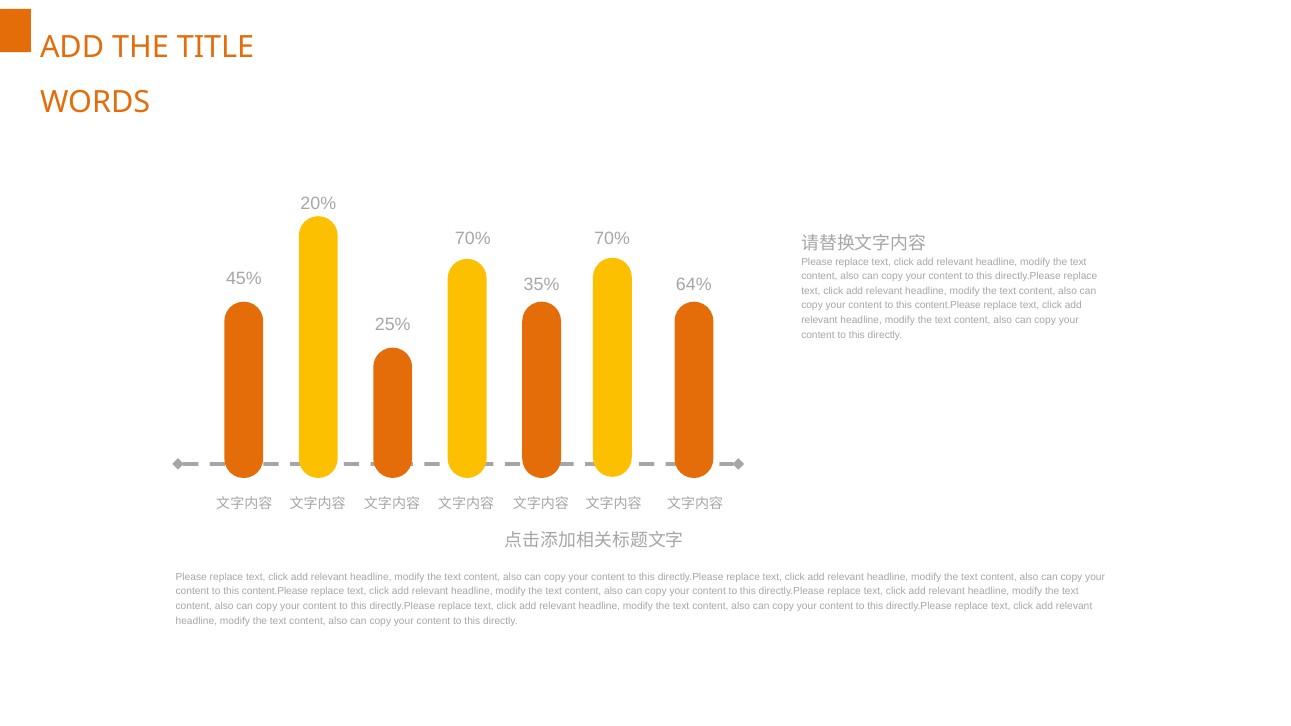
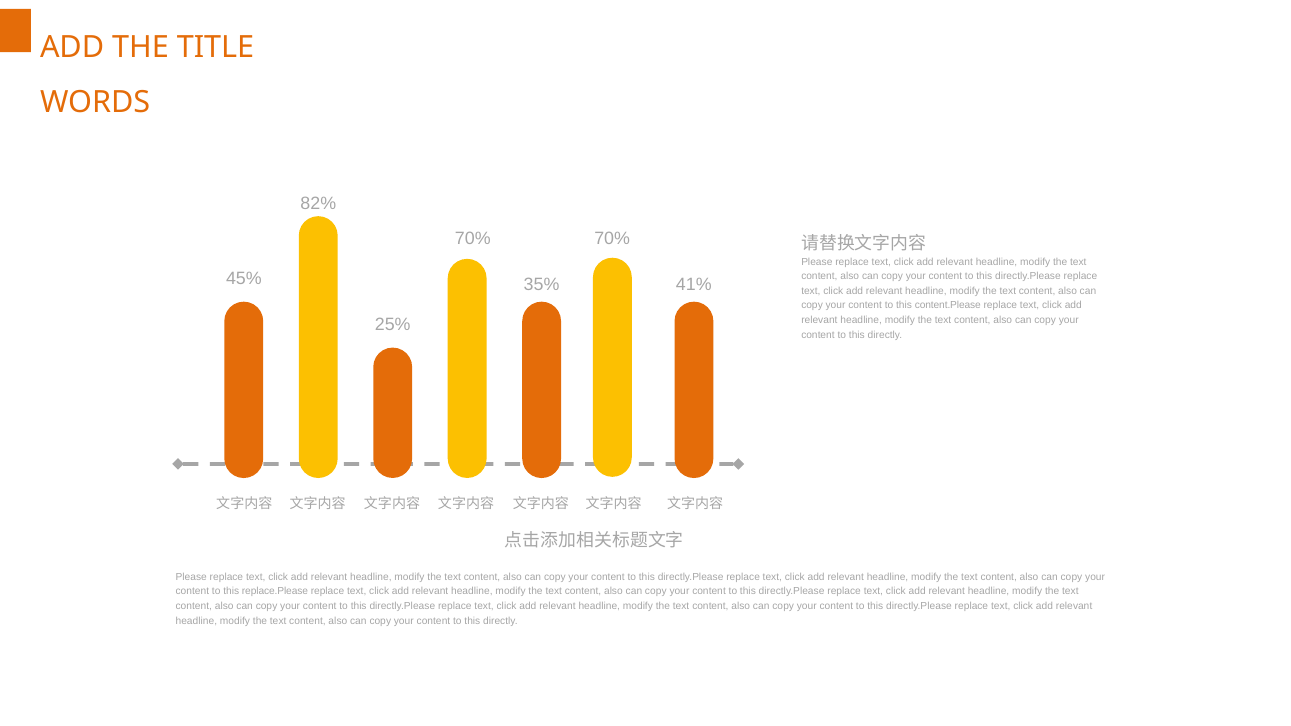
20%: 20% -> 82%
64%: 64% -> 41%
content.Please at (275, 592): content.Please -> replace.Please
